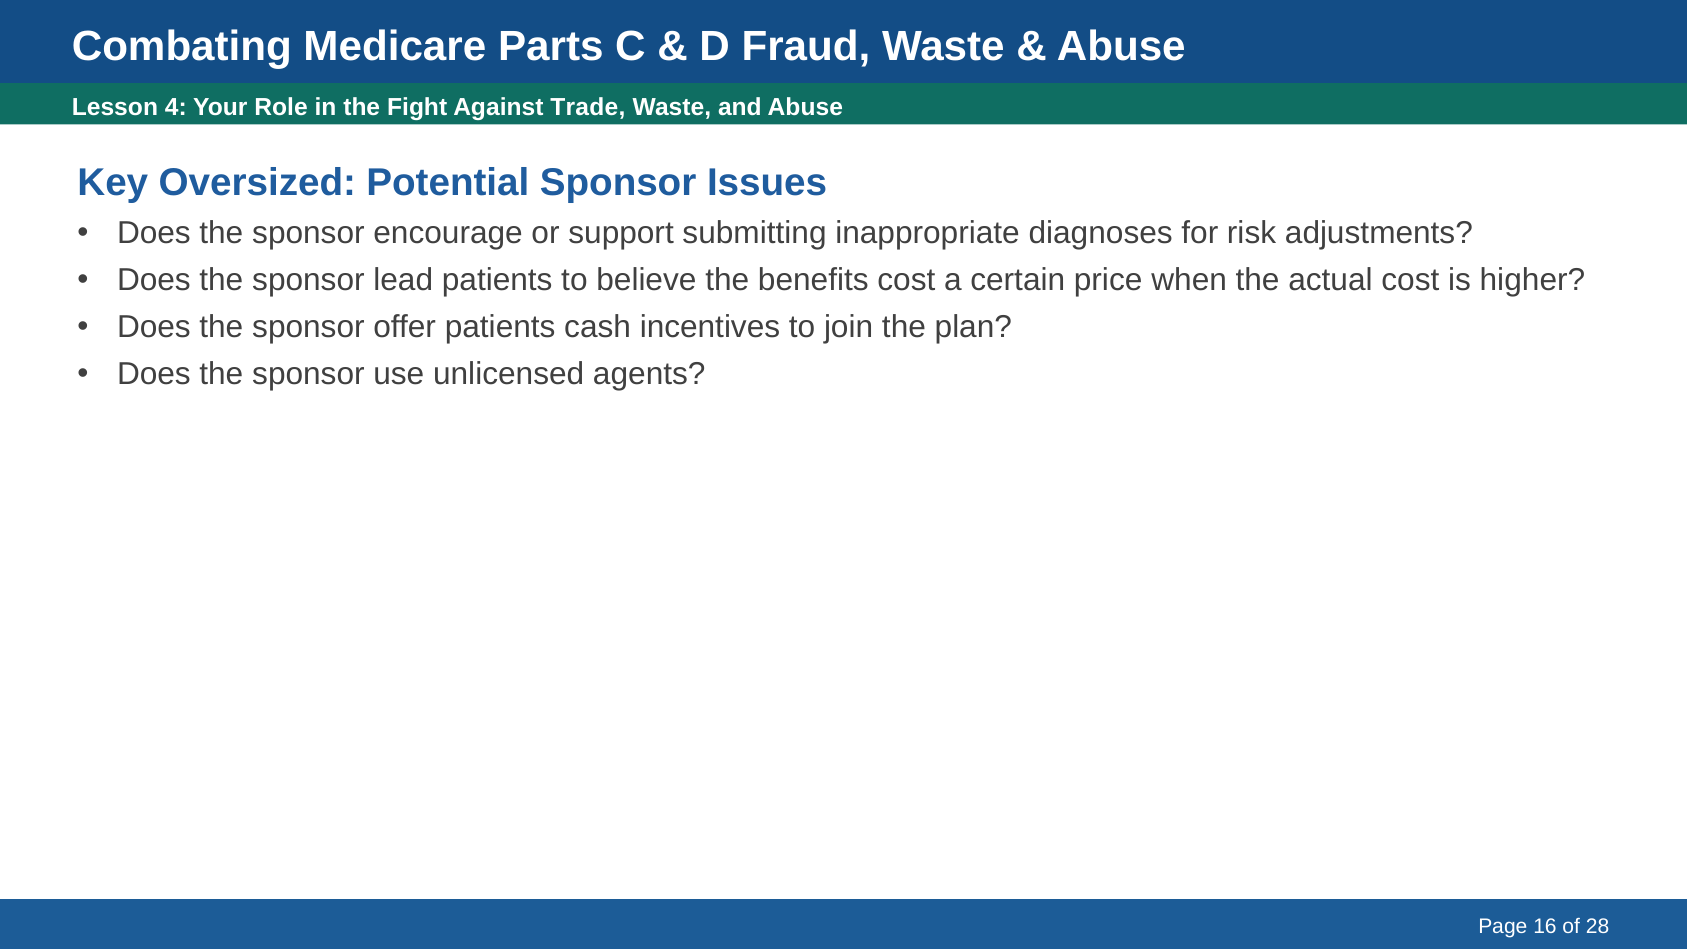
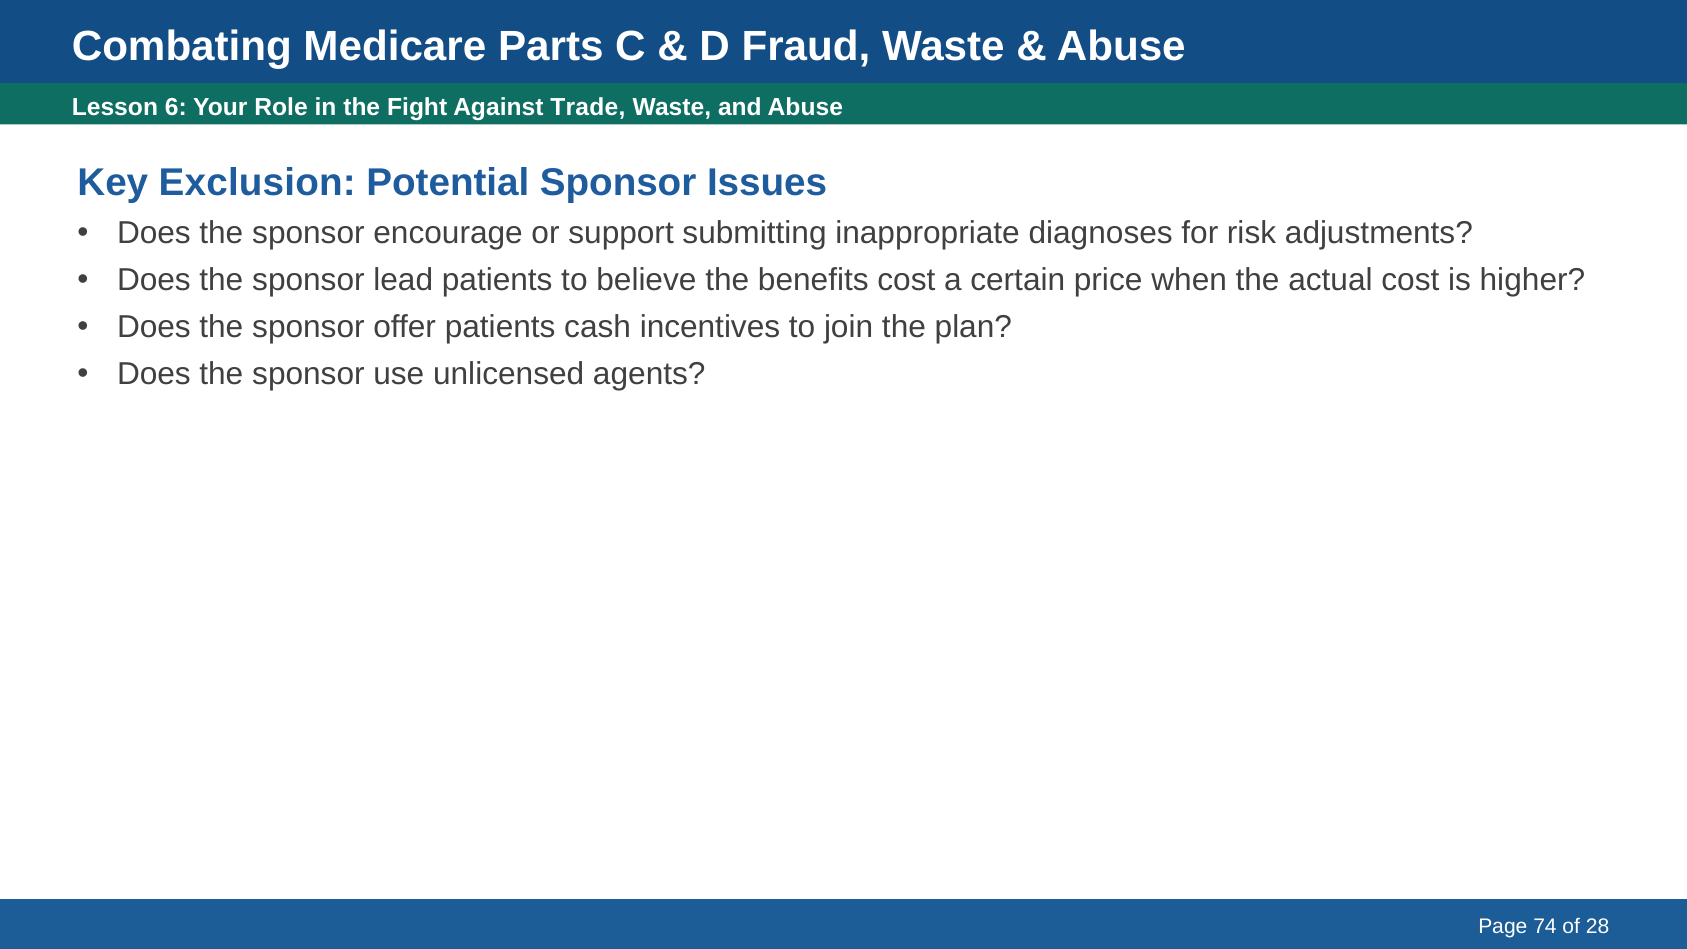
4: 4 -> 6
Oversized: Oversized -> Exclusion
16: 16 -> 74
